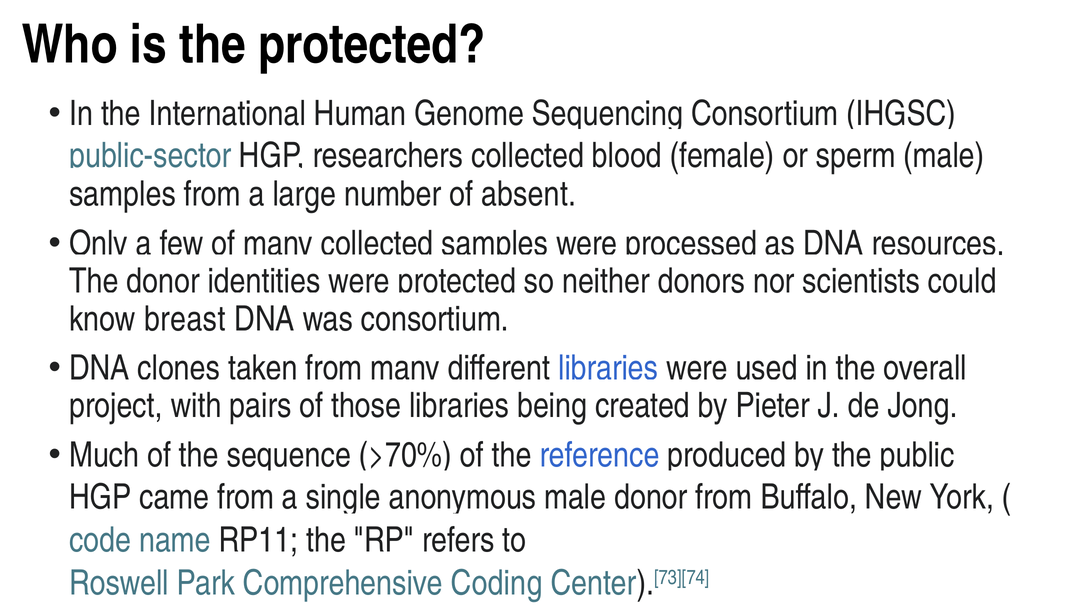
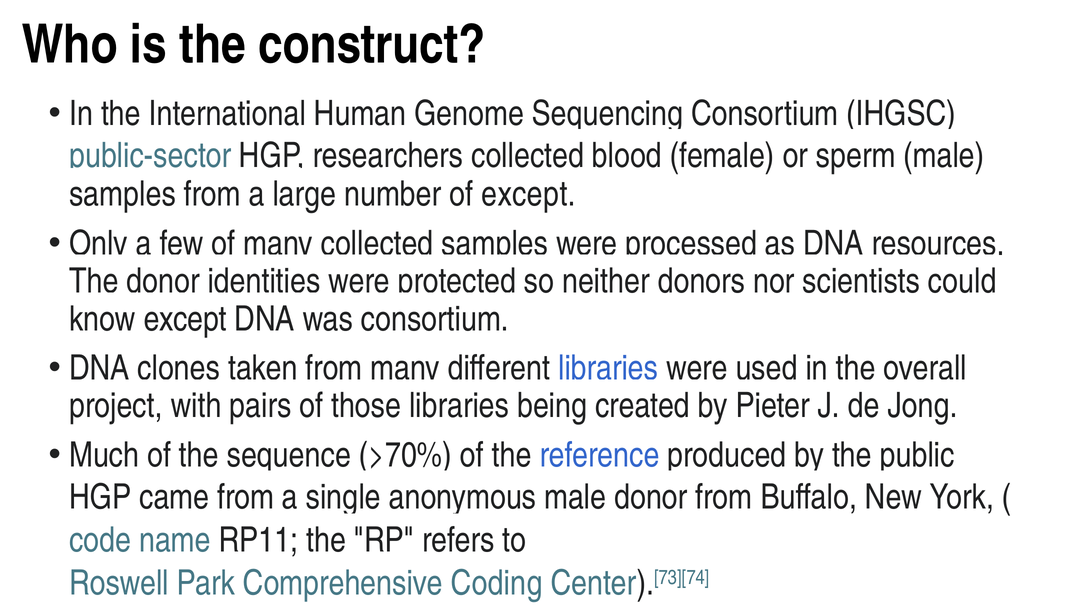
the protected: protected -> construct
of absent: absent -> except
know breast: breast -> except
